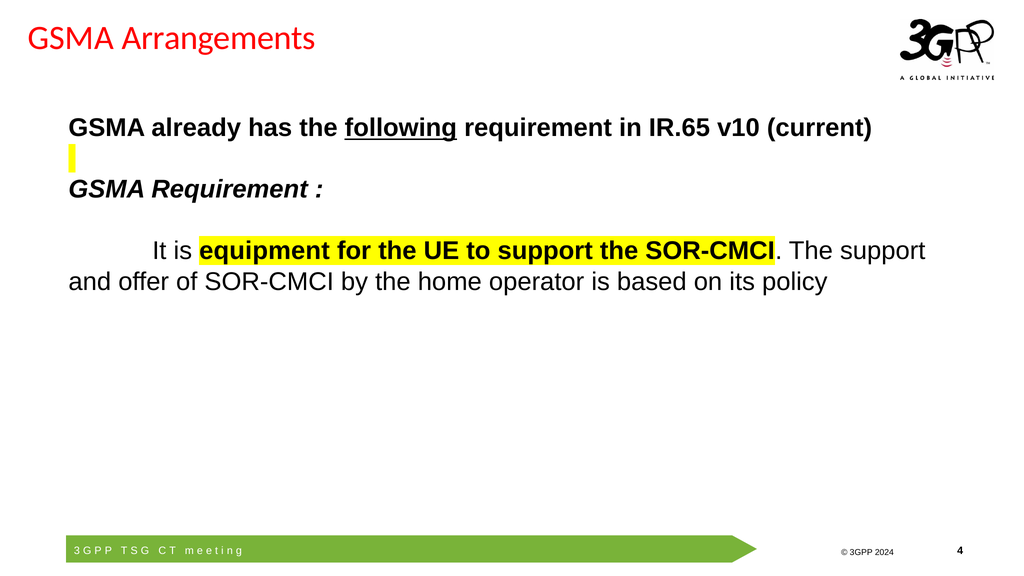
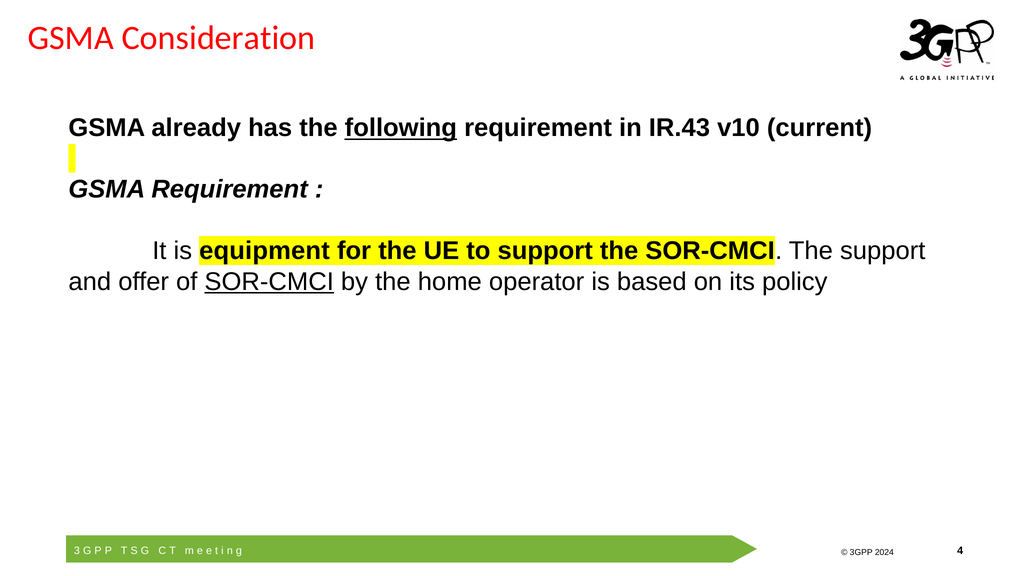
Arrangements: Arrangements -> Consideration
IR.65: IR.65 -> IR.43
SOR-CMCI at (269, 282) underline: none -> present
